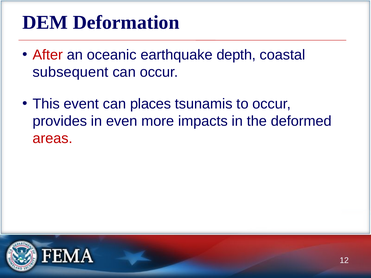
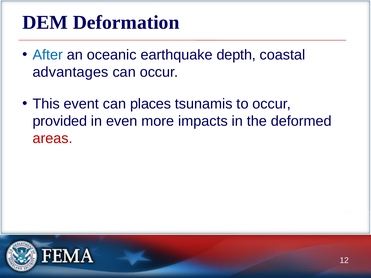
After colour: red -> blue
subsequent: subsequent -> advantages
provides: provides -> provided
